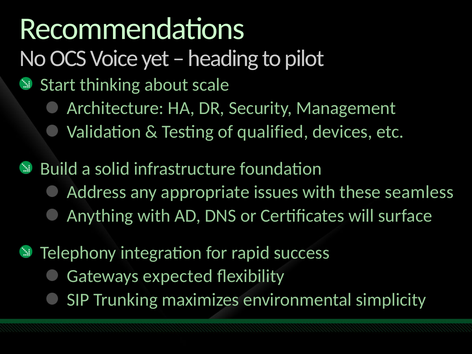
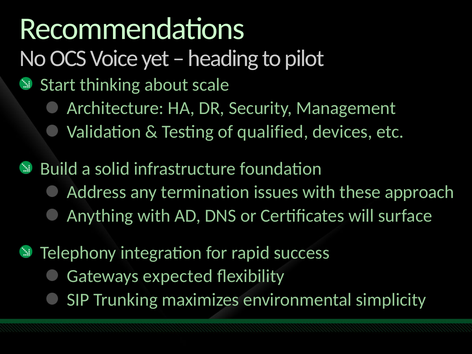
appropriate: appropriate -> termination
seamless: seamless -> approach
